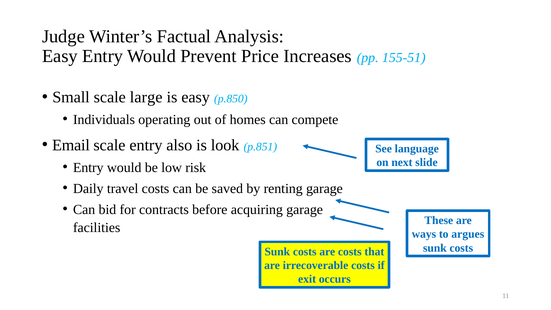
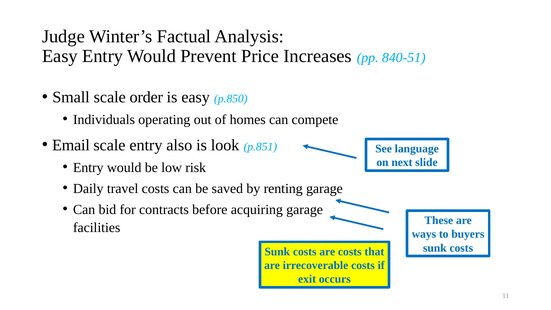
155-51: 155-51 -> 840-51
large: large -> order
argues: argues -> buyers
